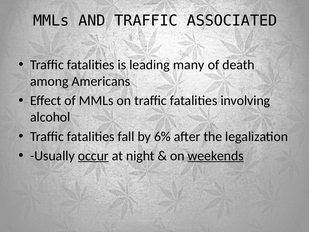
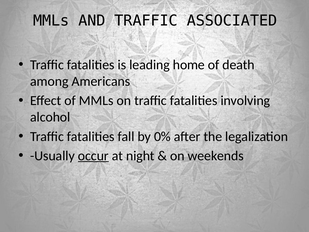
many: many -> home
6%: 6% -> 0%
weekends underline: present -> none
